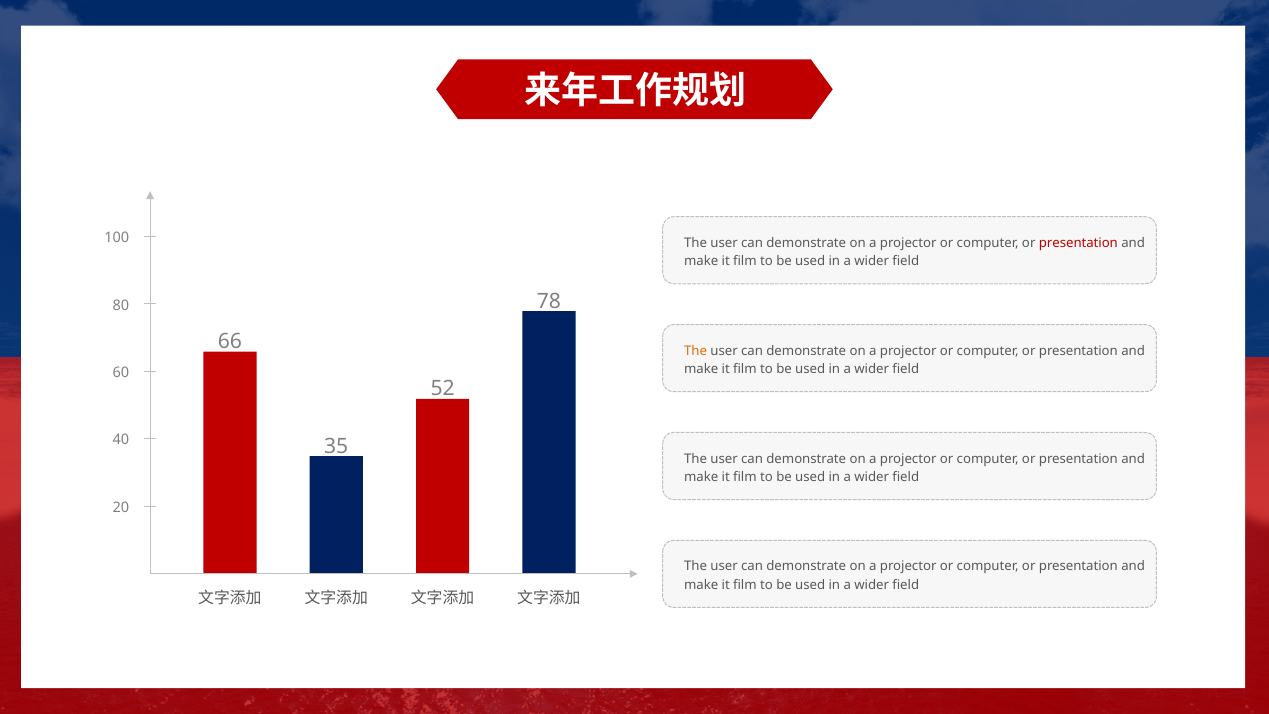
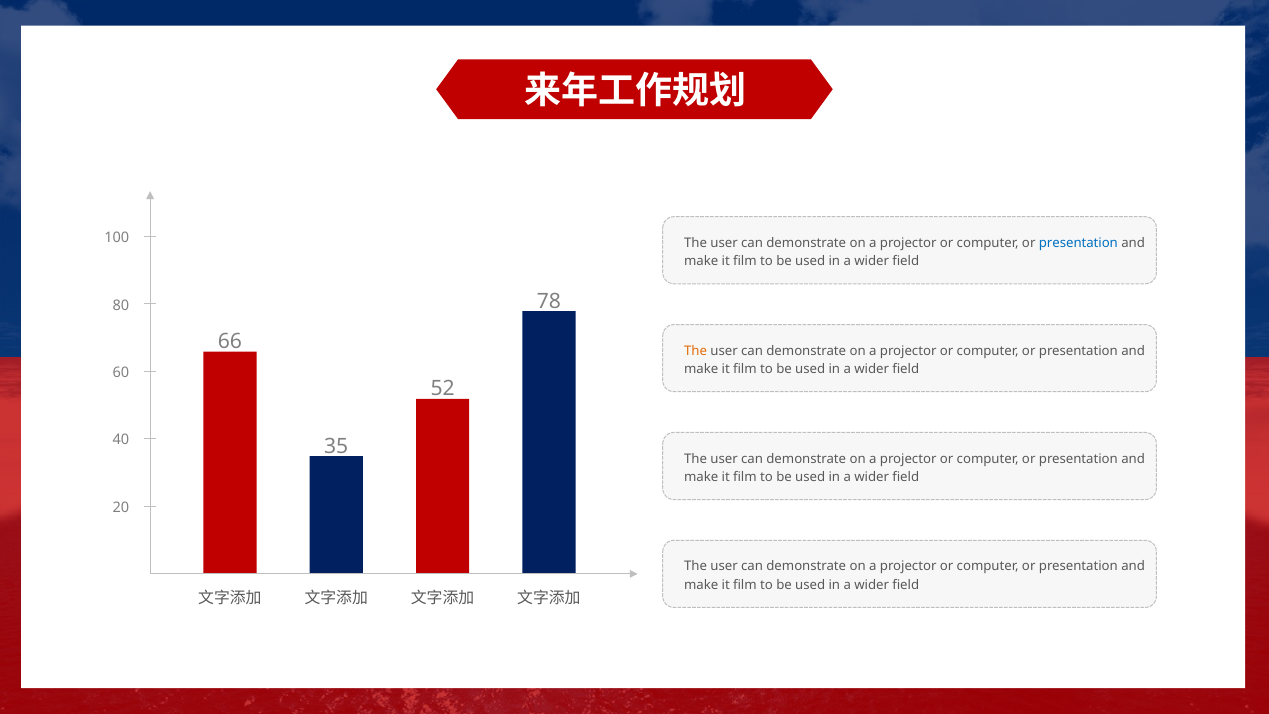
presentation at (1078, 243) colour: red -> blue
